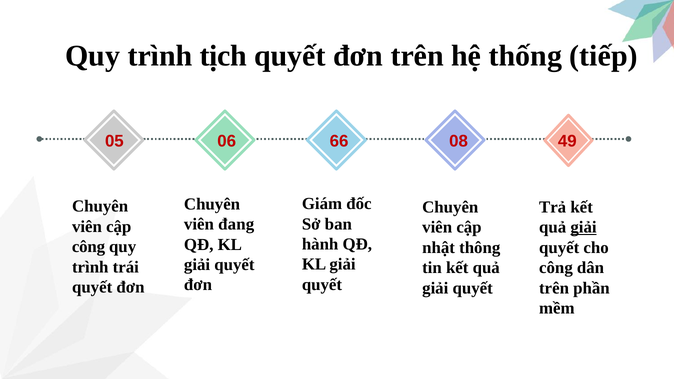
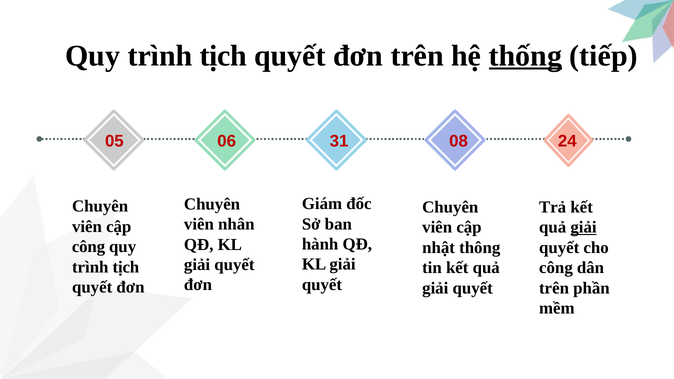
thống underline: none -> present
66: 66 -> 31
49: 49 -> 24
đang: đang -> nhân
trái at (126, 267): trái -> tịch
